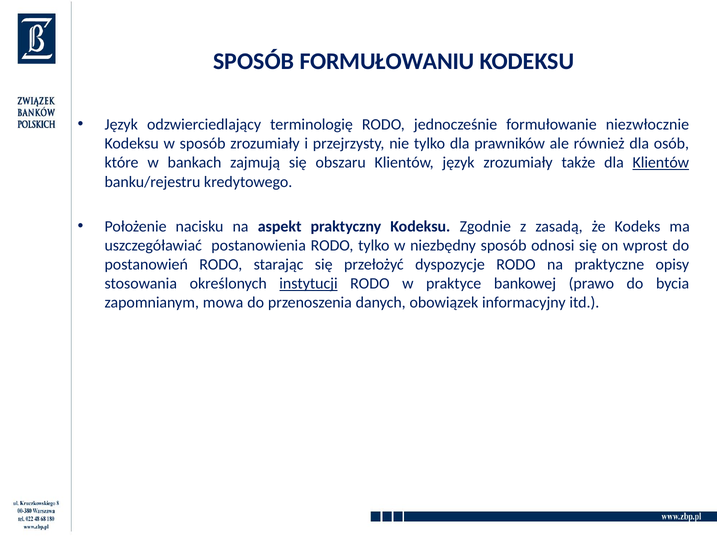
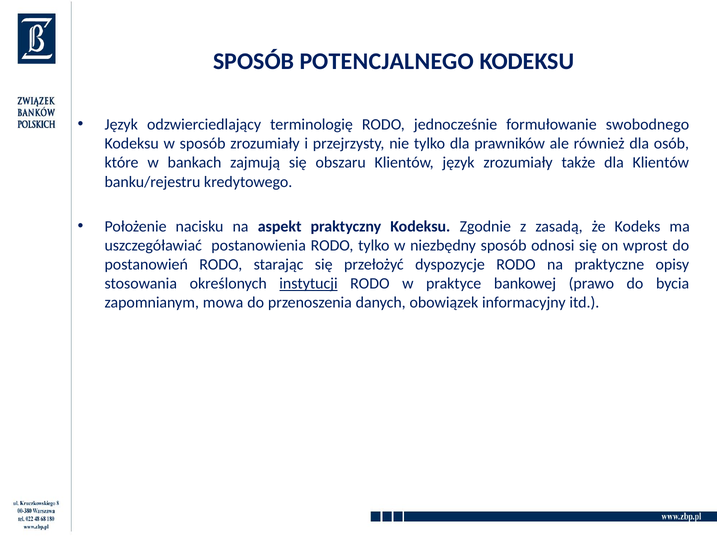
FORMUŁOWANIU: FORMUŁOWANIU -> POTENCJALNEGO
niezwłocznie: niezwłocznie -> swobodnego
Klientów at (661, 163) underline: present -> none
